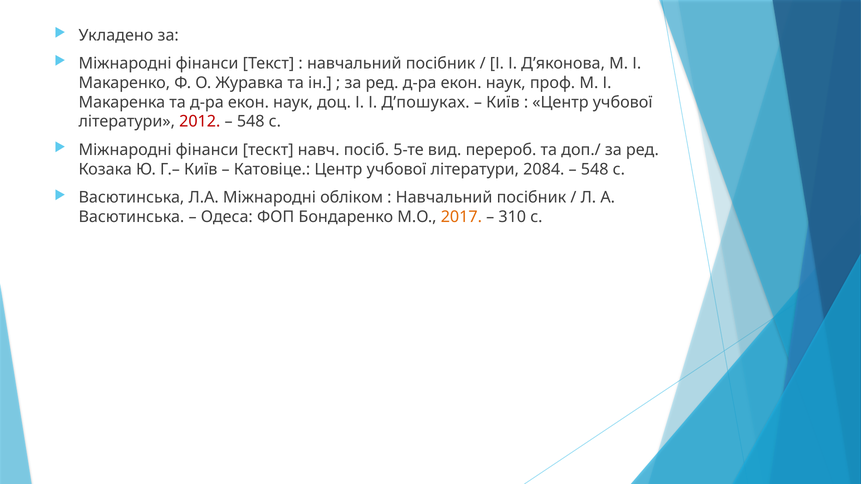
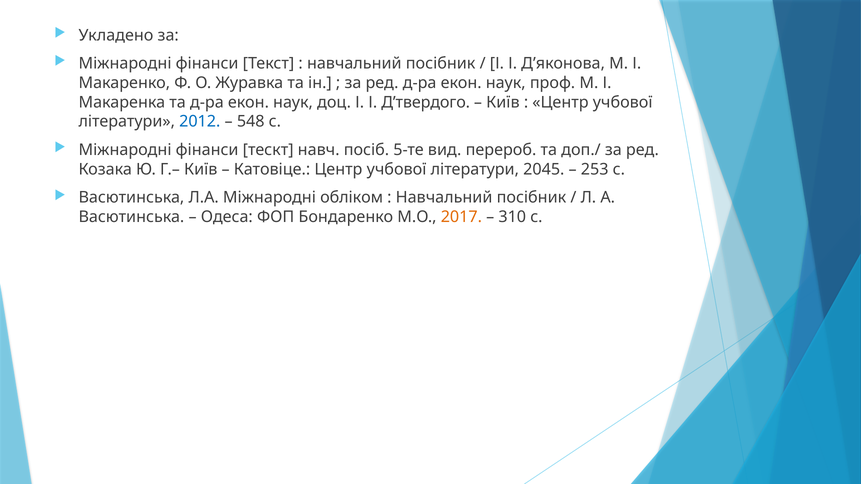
Д’пошуках: Д’пошуках -> Д’твердого
2012 colour: red -> blue
2084: 2084 -> 2045
548 at (595, 169): 548 -> 253
